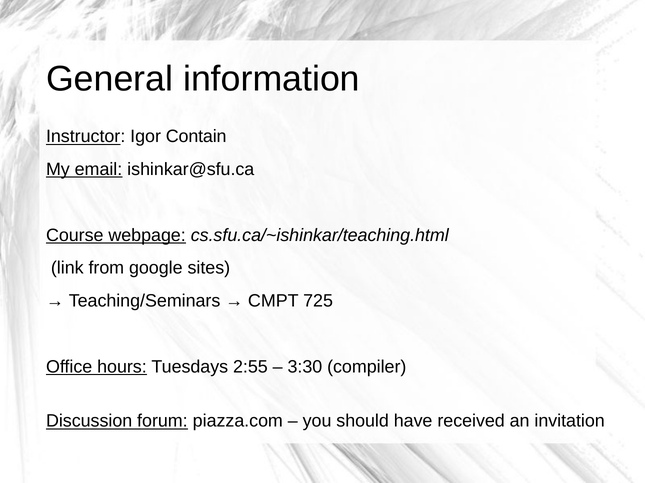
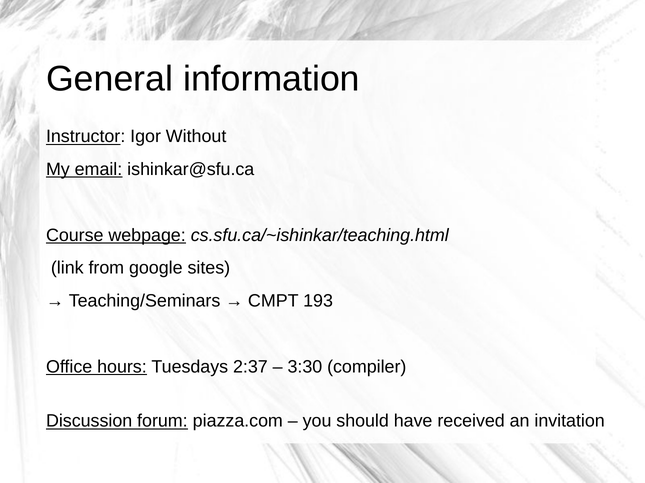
Contain: Contain -> Without
725: 725 -> 193
2:55: 2:55 -> 2:37
